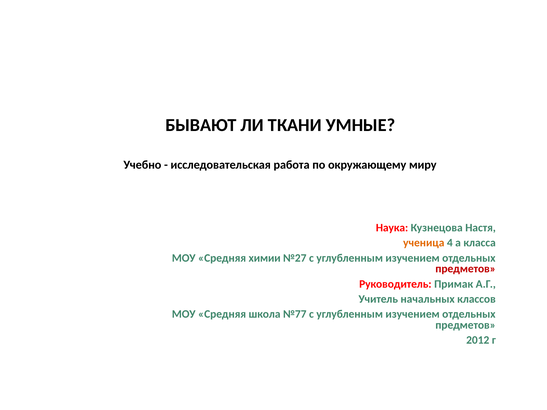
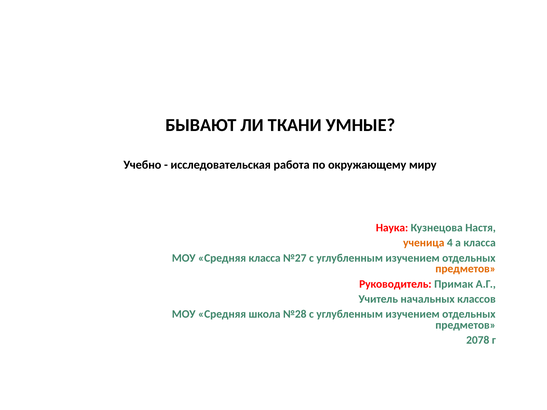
Средняя химии: химии -> класса
предметов at (466, 269) colour: red -> orange
№77: №77 -> №28
2012: 2012 -> 2078
